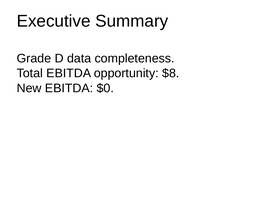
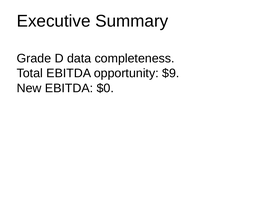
$8: $8 -> $9
